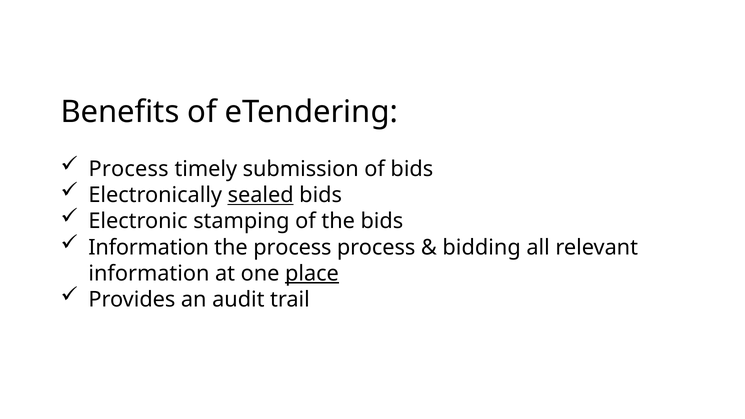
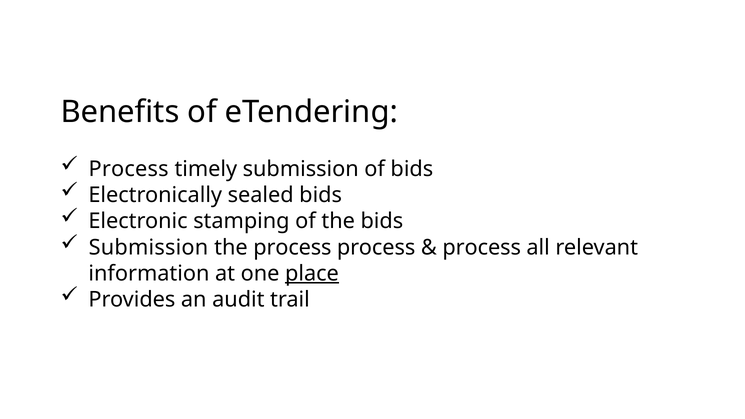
sealed underline: present -> none
Information at (149, 247): Information -> Submission
bidding at (482, 247): bidding -> process
